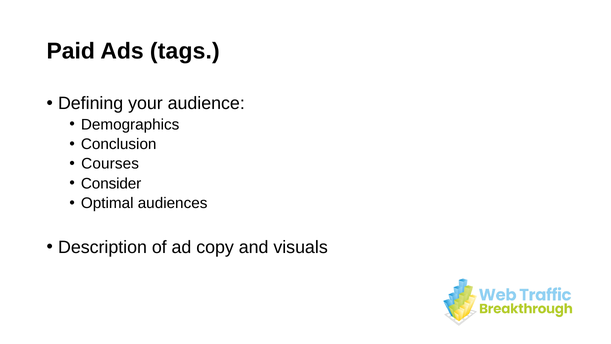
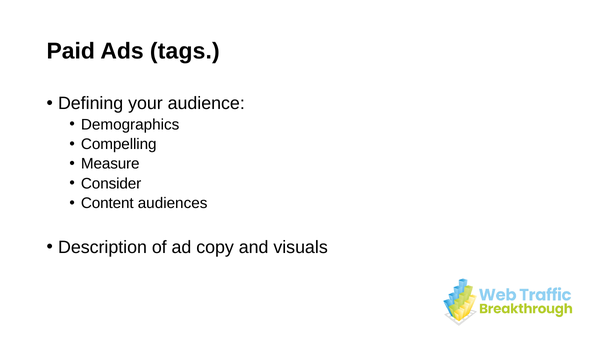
Conclusion: Conclusion -> Compelling
Courses: Courses -> Measure
Optimal: Optimal -> Content
